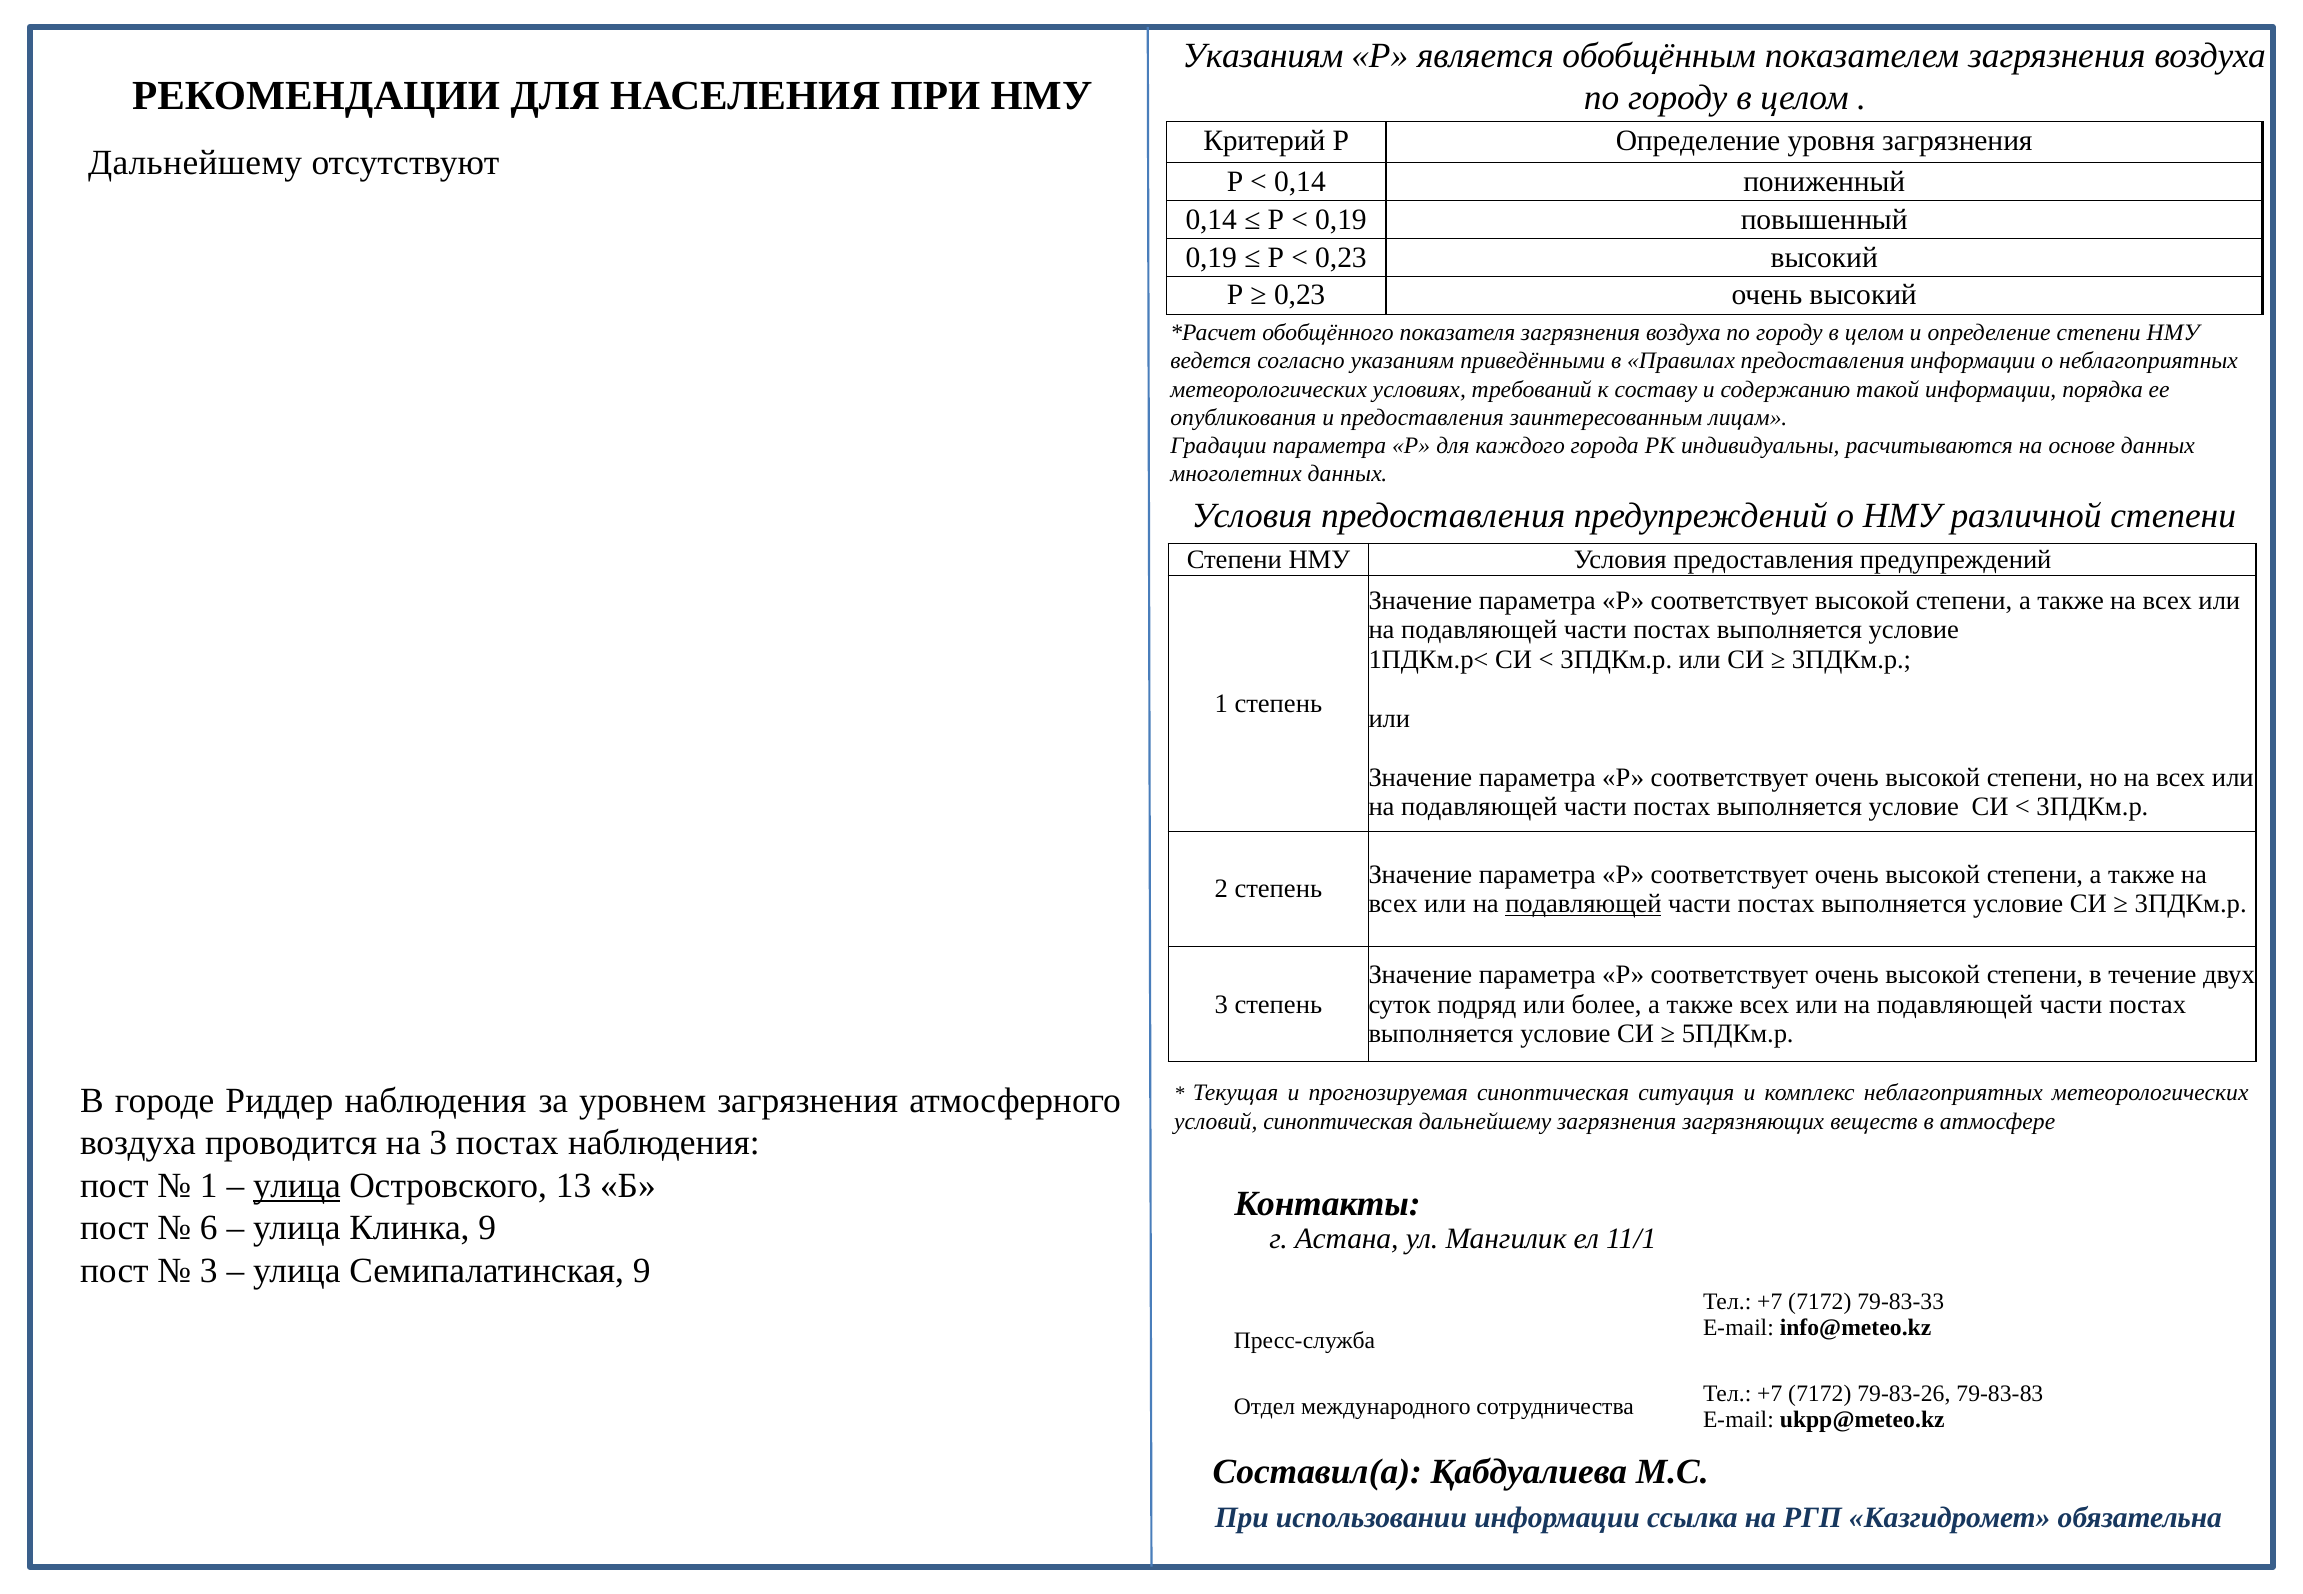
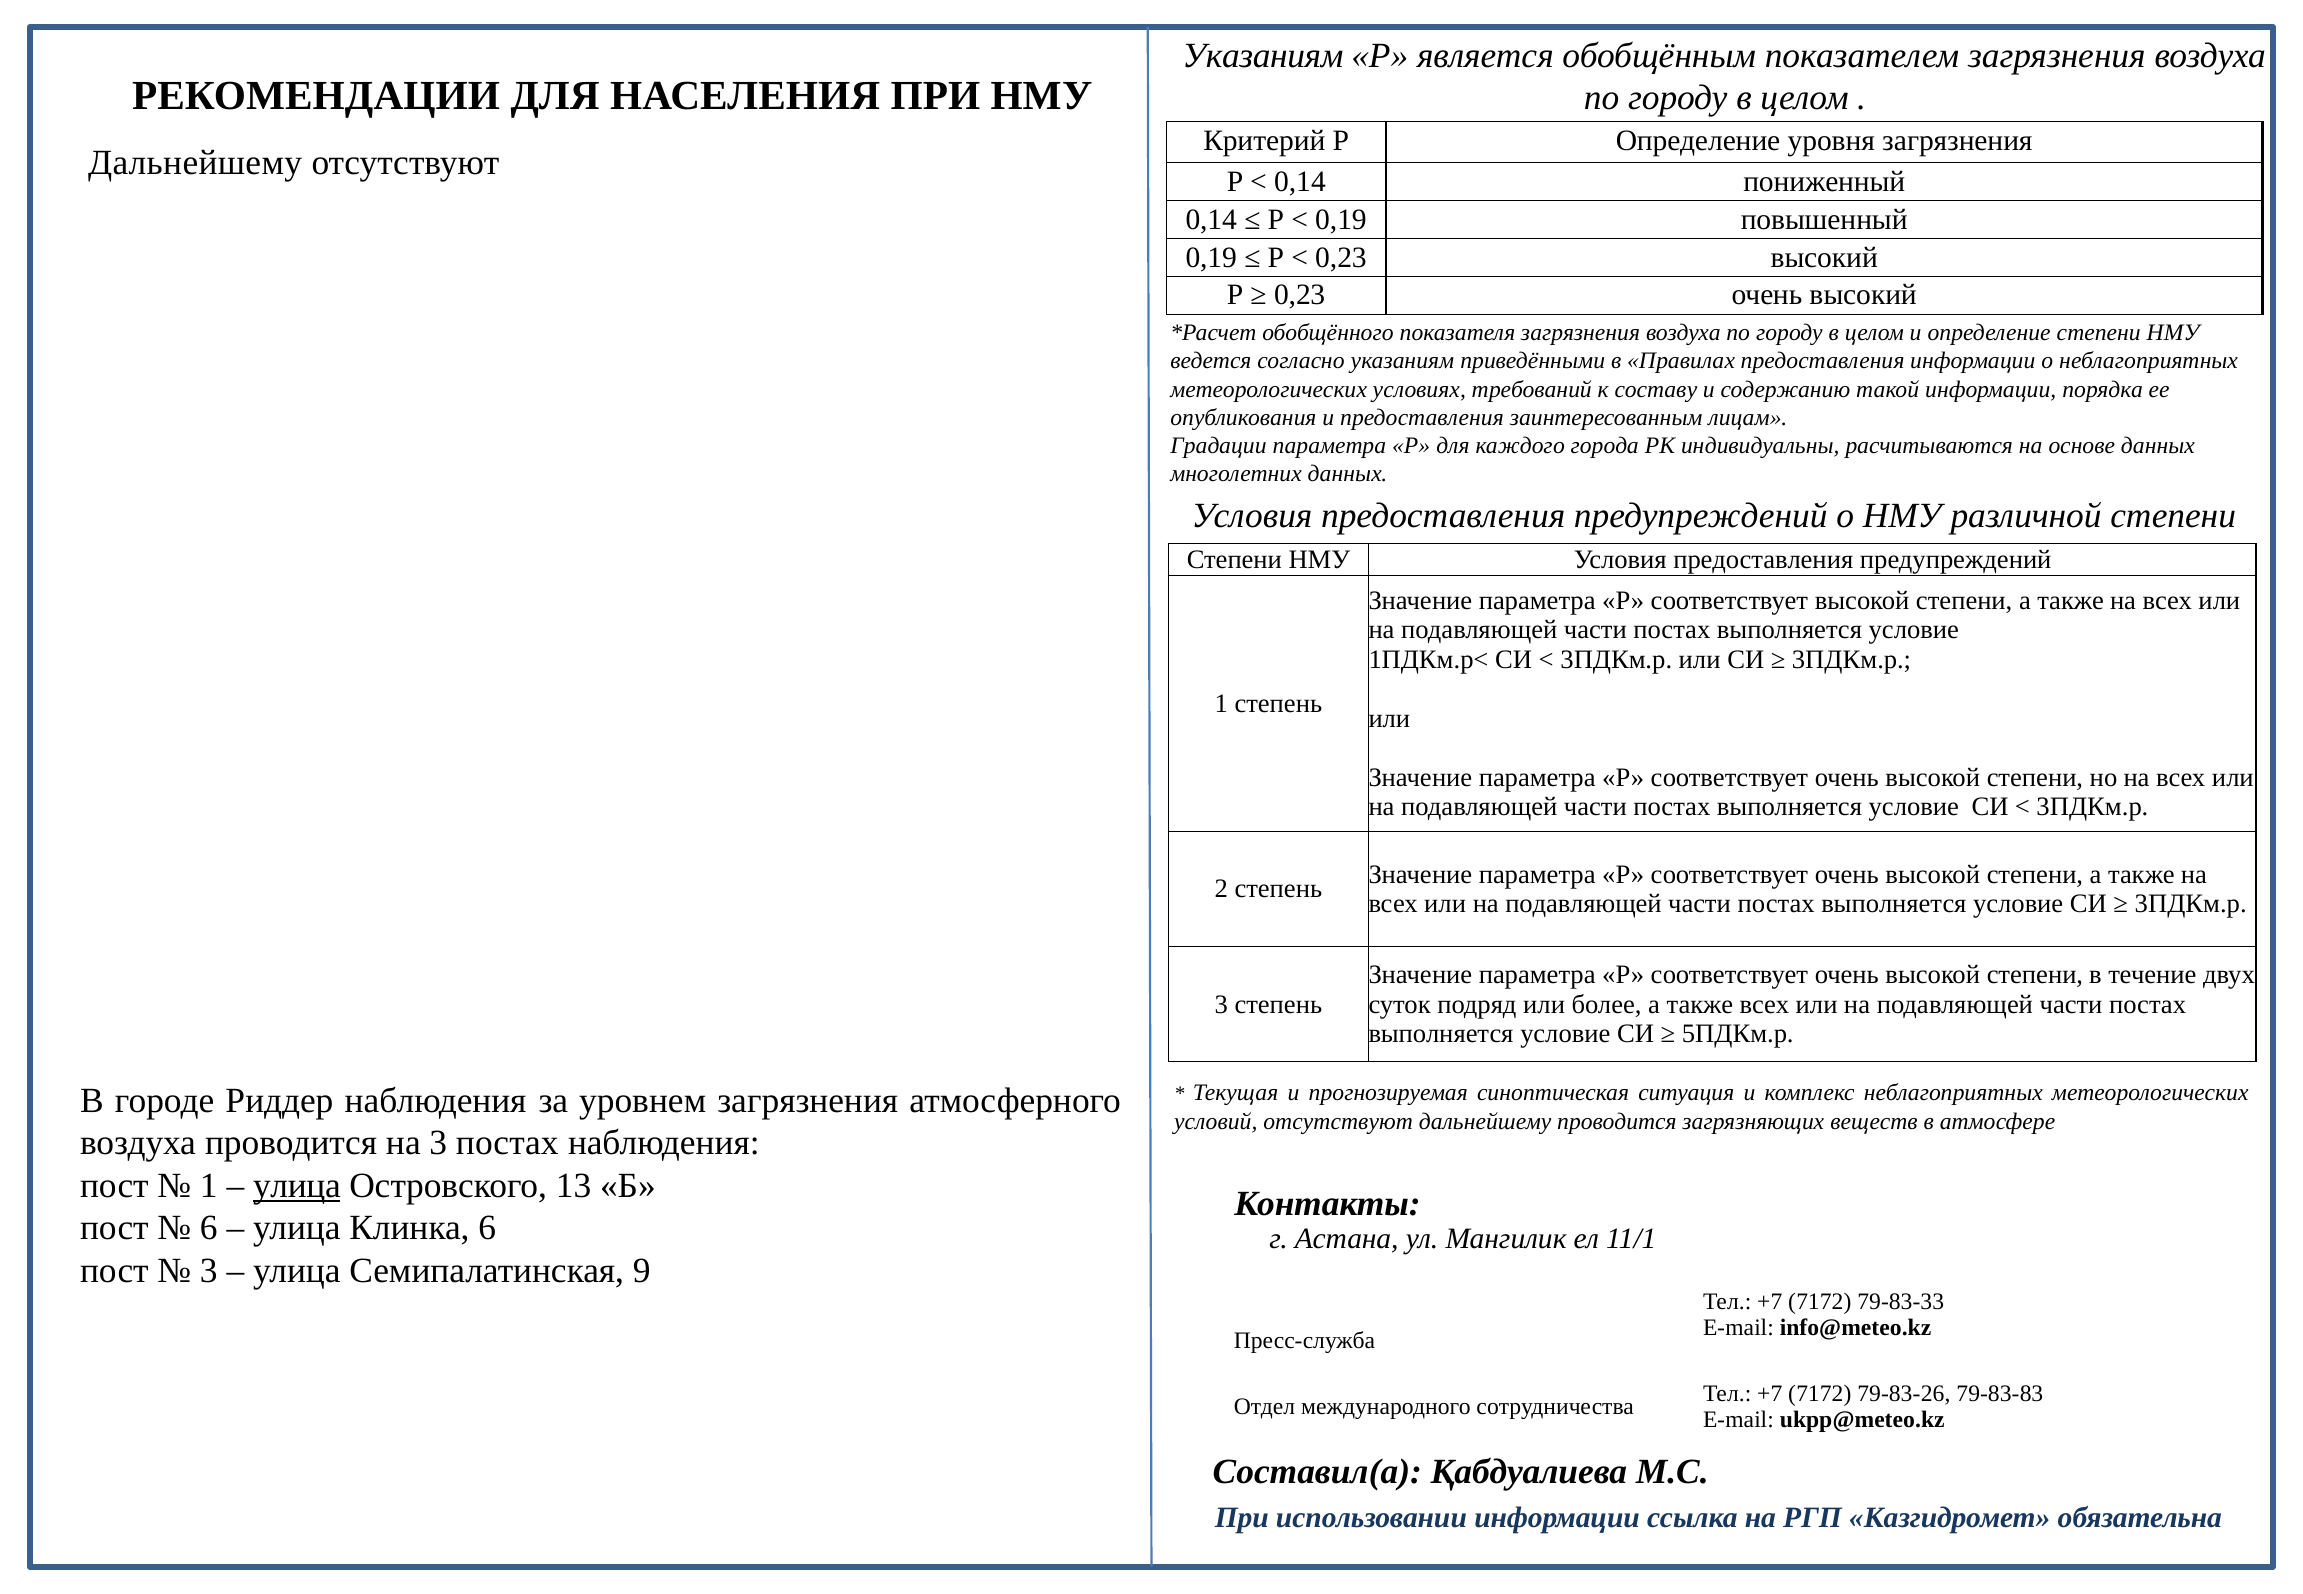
подавляющей at (1583, 904) underline: present -> none
условий синоптическая: синоптическая -> отсутствуют
дальнейшему загрязнения: загрязнения -> проводится
Клинка 9: 9 -> 6
